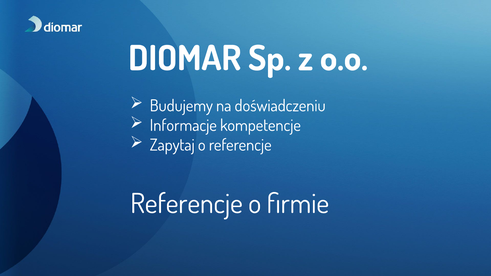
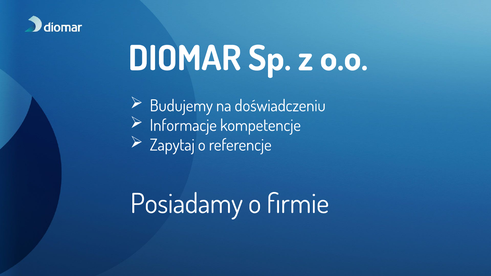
Referencje at (187, 204): Referencje -> Posiadamy
